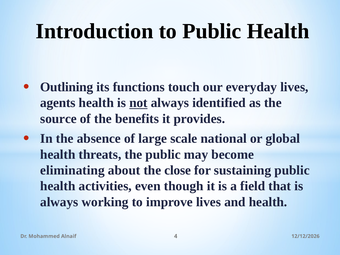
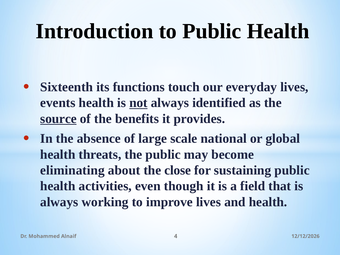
Outlining: Outlining -> Sixteenth
agents: agents -> events
source underline: none -> present
